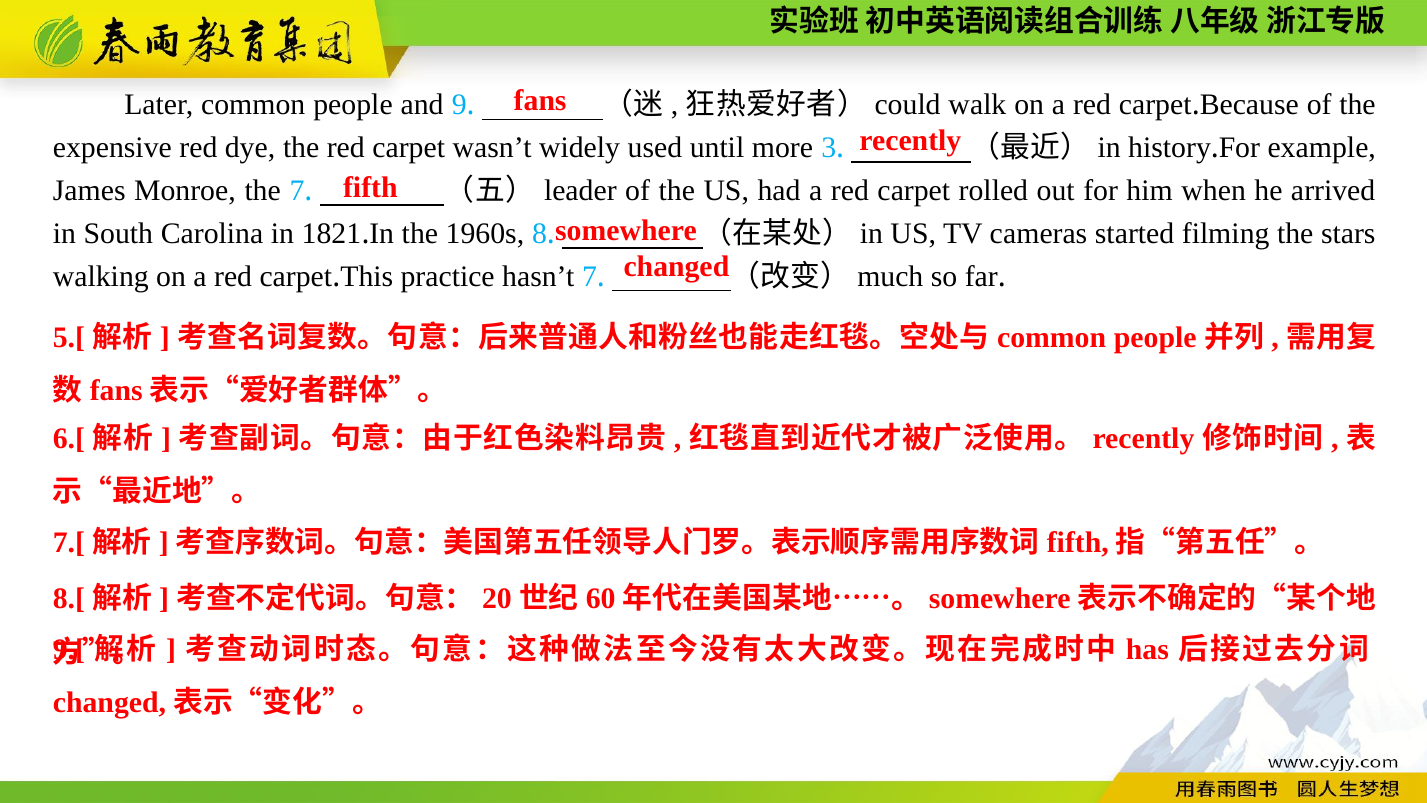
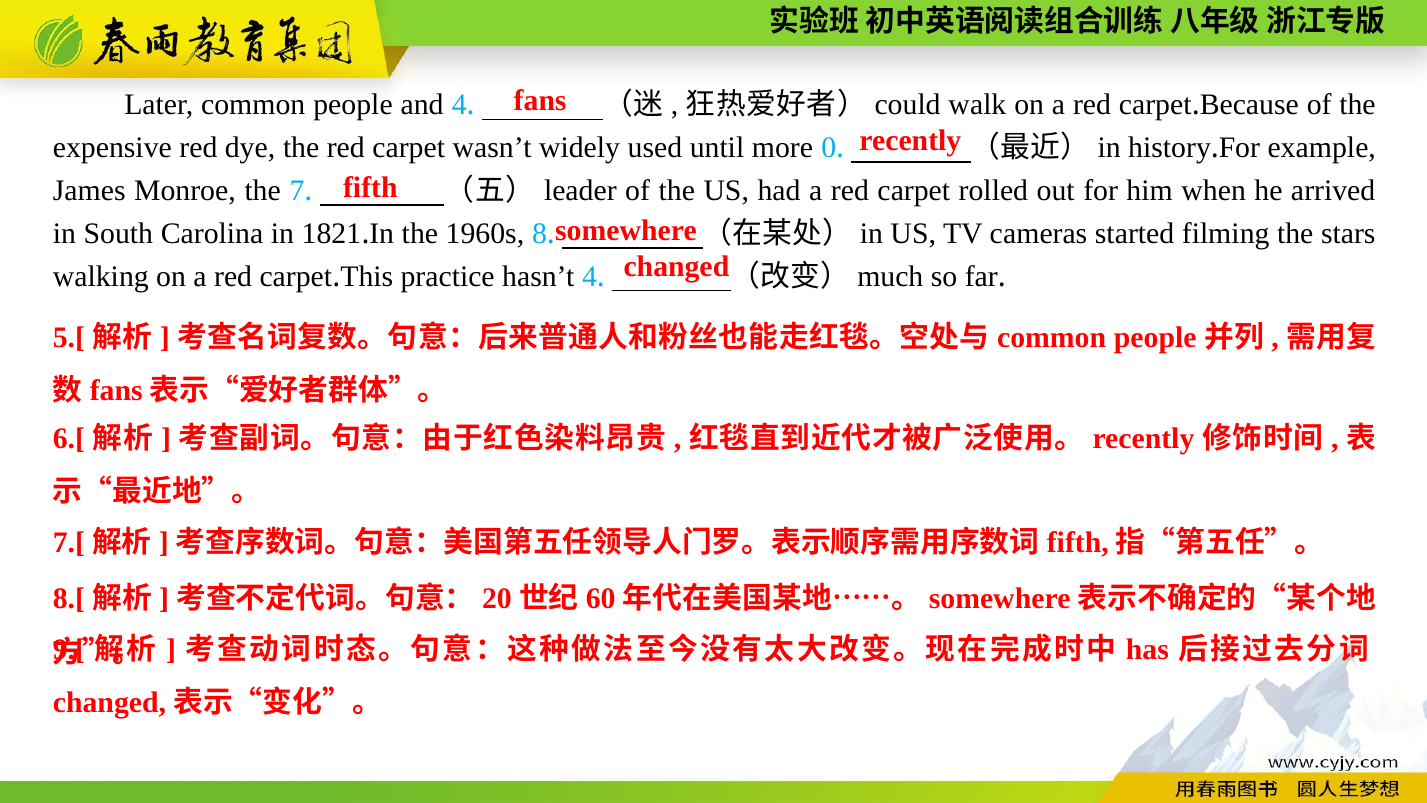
and 9: 9 -> 4
3: 3 -> 0
hasn’t 7: 7 -> 4
